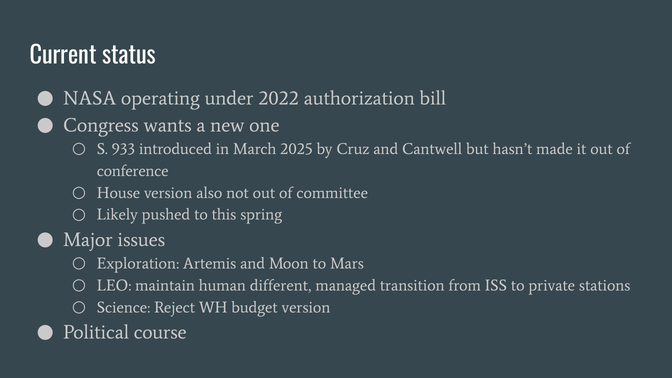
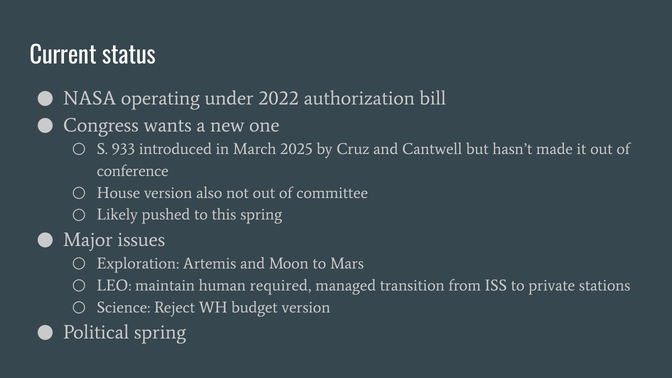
different: different -> required
Political course: course -> spring
